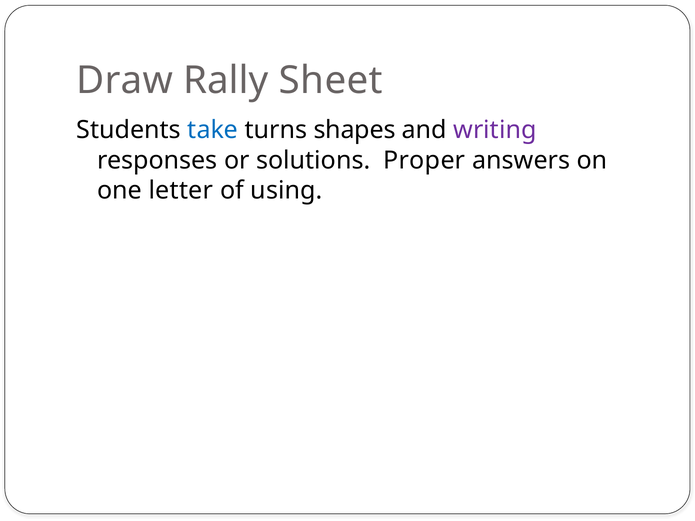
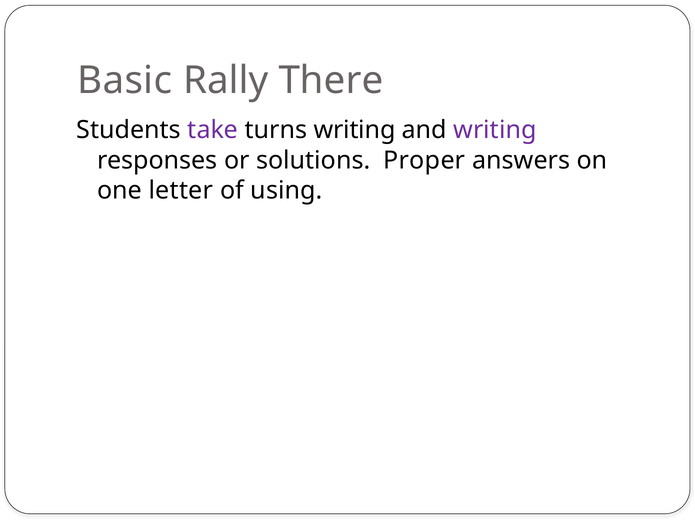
Draw: Draw -> Basic
Sheet: Sheet -> There
take colour: blue -> purple
turns shapes: shapes -> writing
